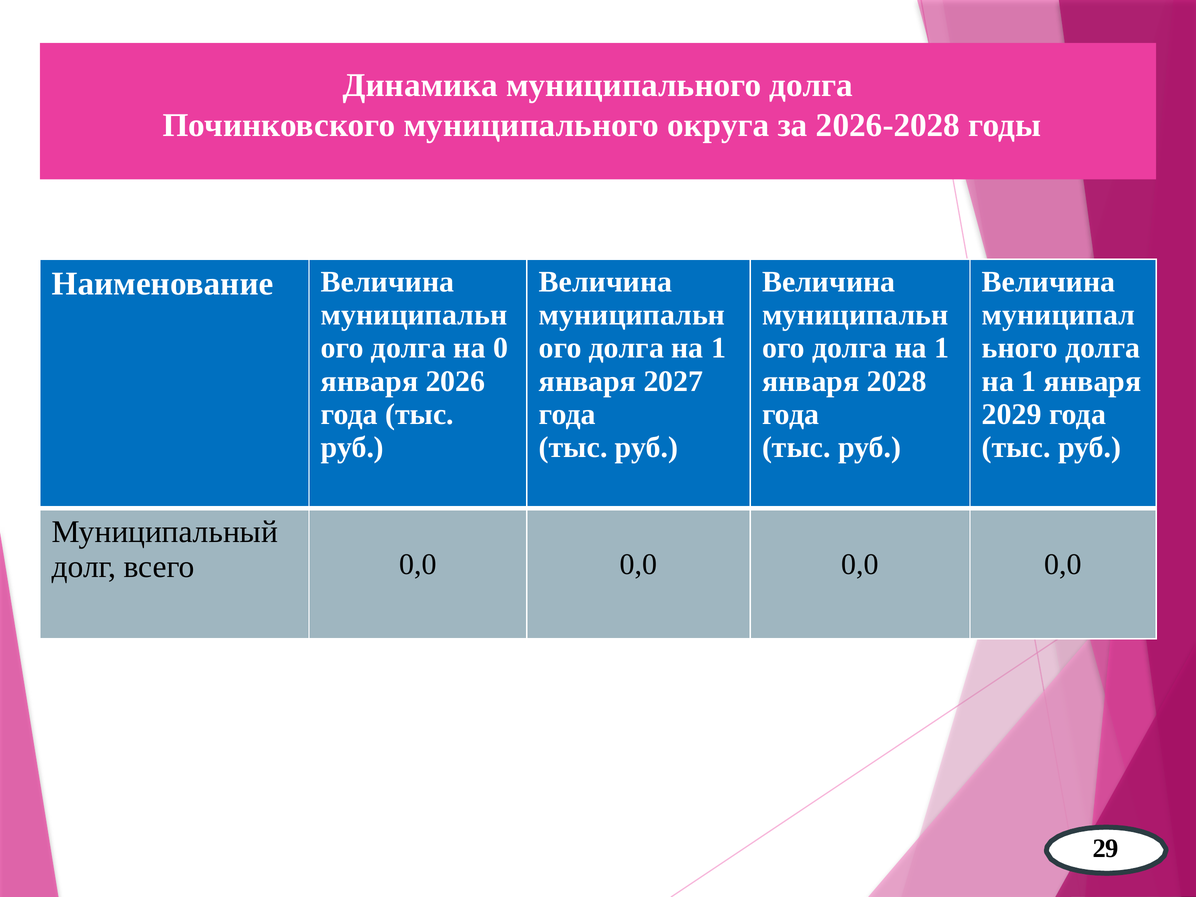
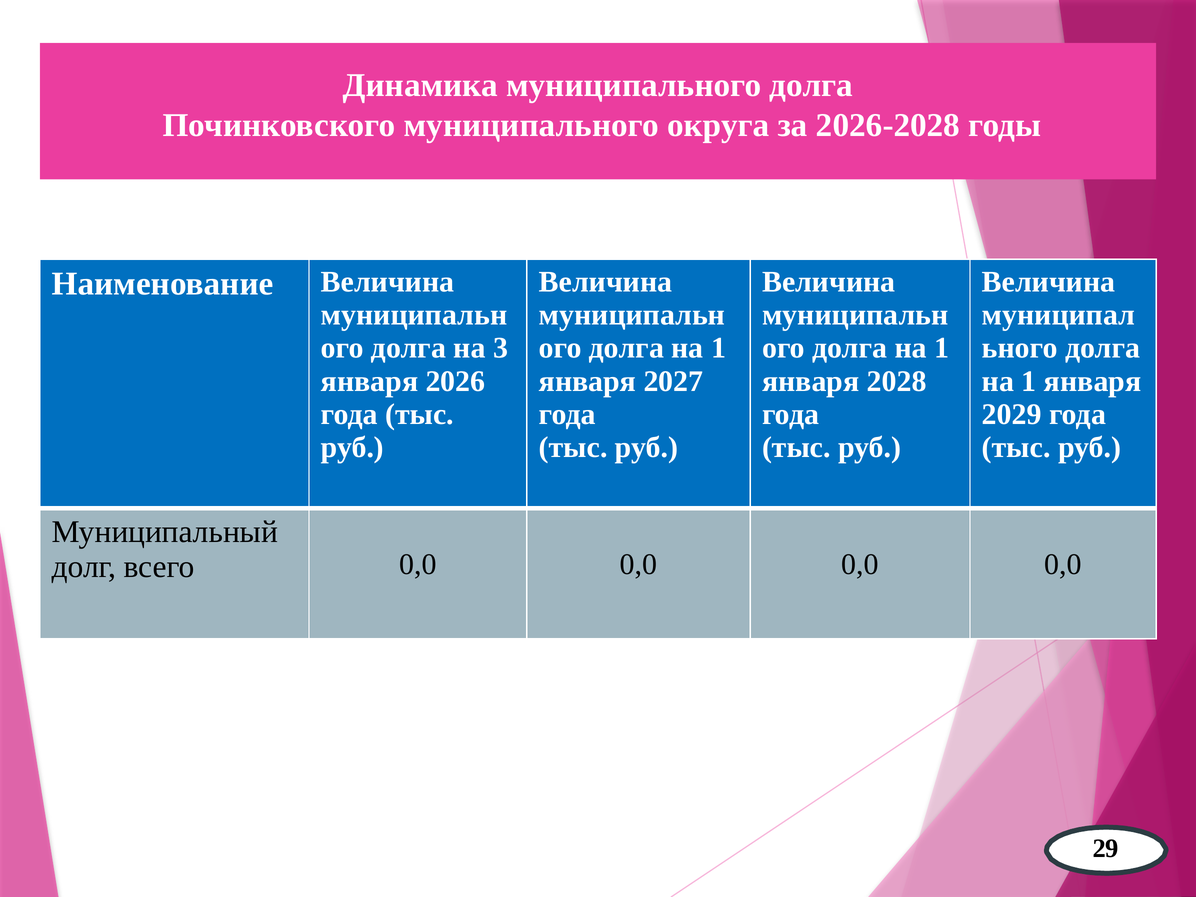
0: 0 -> 3
